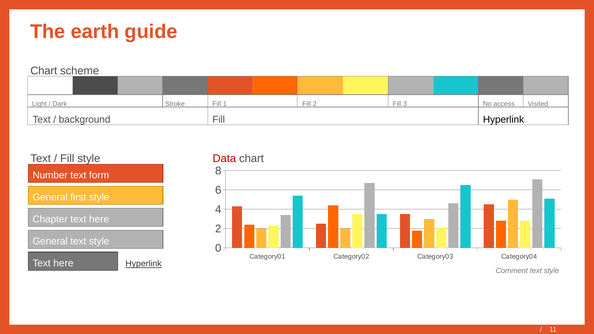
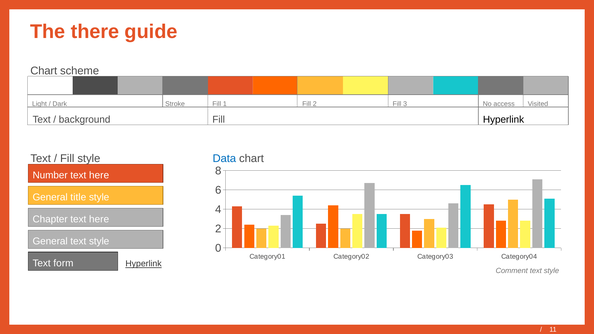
earth: earth -> there
Data colour: red -> blue
form at (99, 175): form -> here
first: first -> title
here at (63, 263): here -> form
